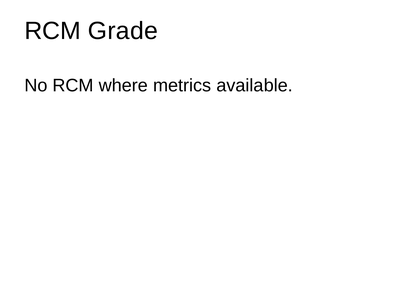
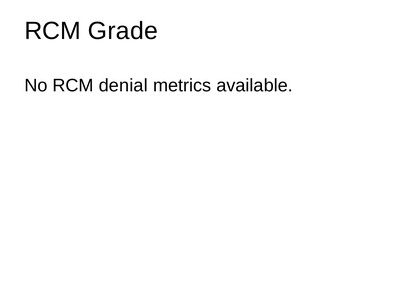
where: where -> denial
